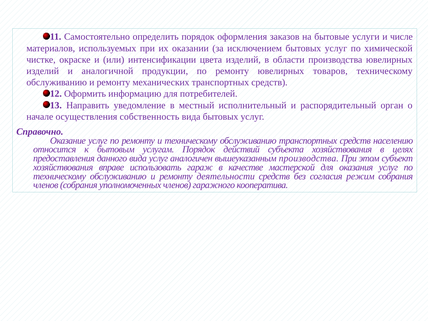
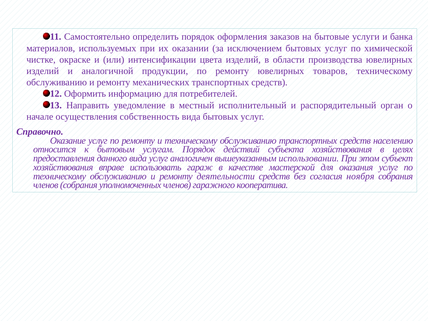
числе: числе -> банка
вышеуказанным производства: производства -> использовании
режим: режим -> ноября
